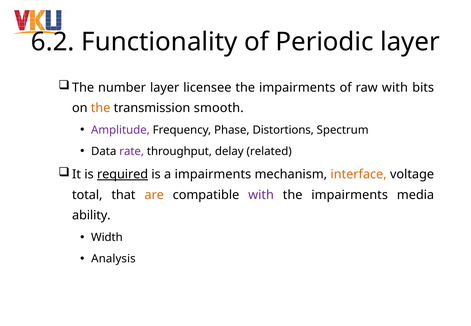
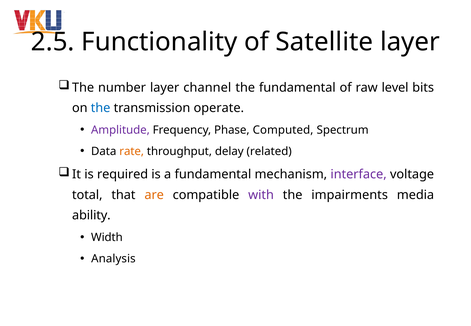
6.2: 6.2 -> 2.5
Periodic: Periodic -> Satellite
licensee: licensee -> channel
impairments at (297, 88): impairments -> fundamental
raw with: with -> level
the at (101, 108) colour: orange -> blue
smooth: smooth -> operate
Distortions: Distortions -> Computed
rate colour: purple -> orange
required underline: present -> none
a impairments: impairments -> fundamental
interface colour: orange -> purple
